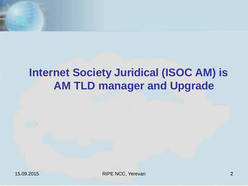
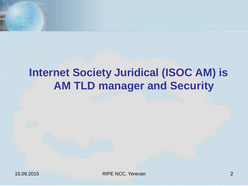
Upgrade: Upgrade -> Security
